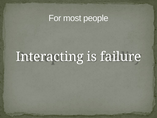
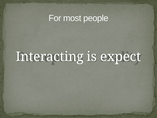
failure: failure -> expect
